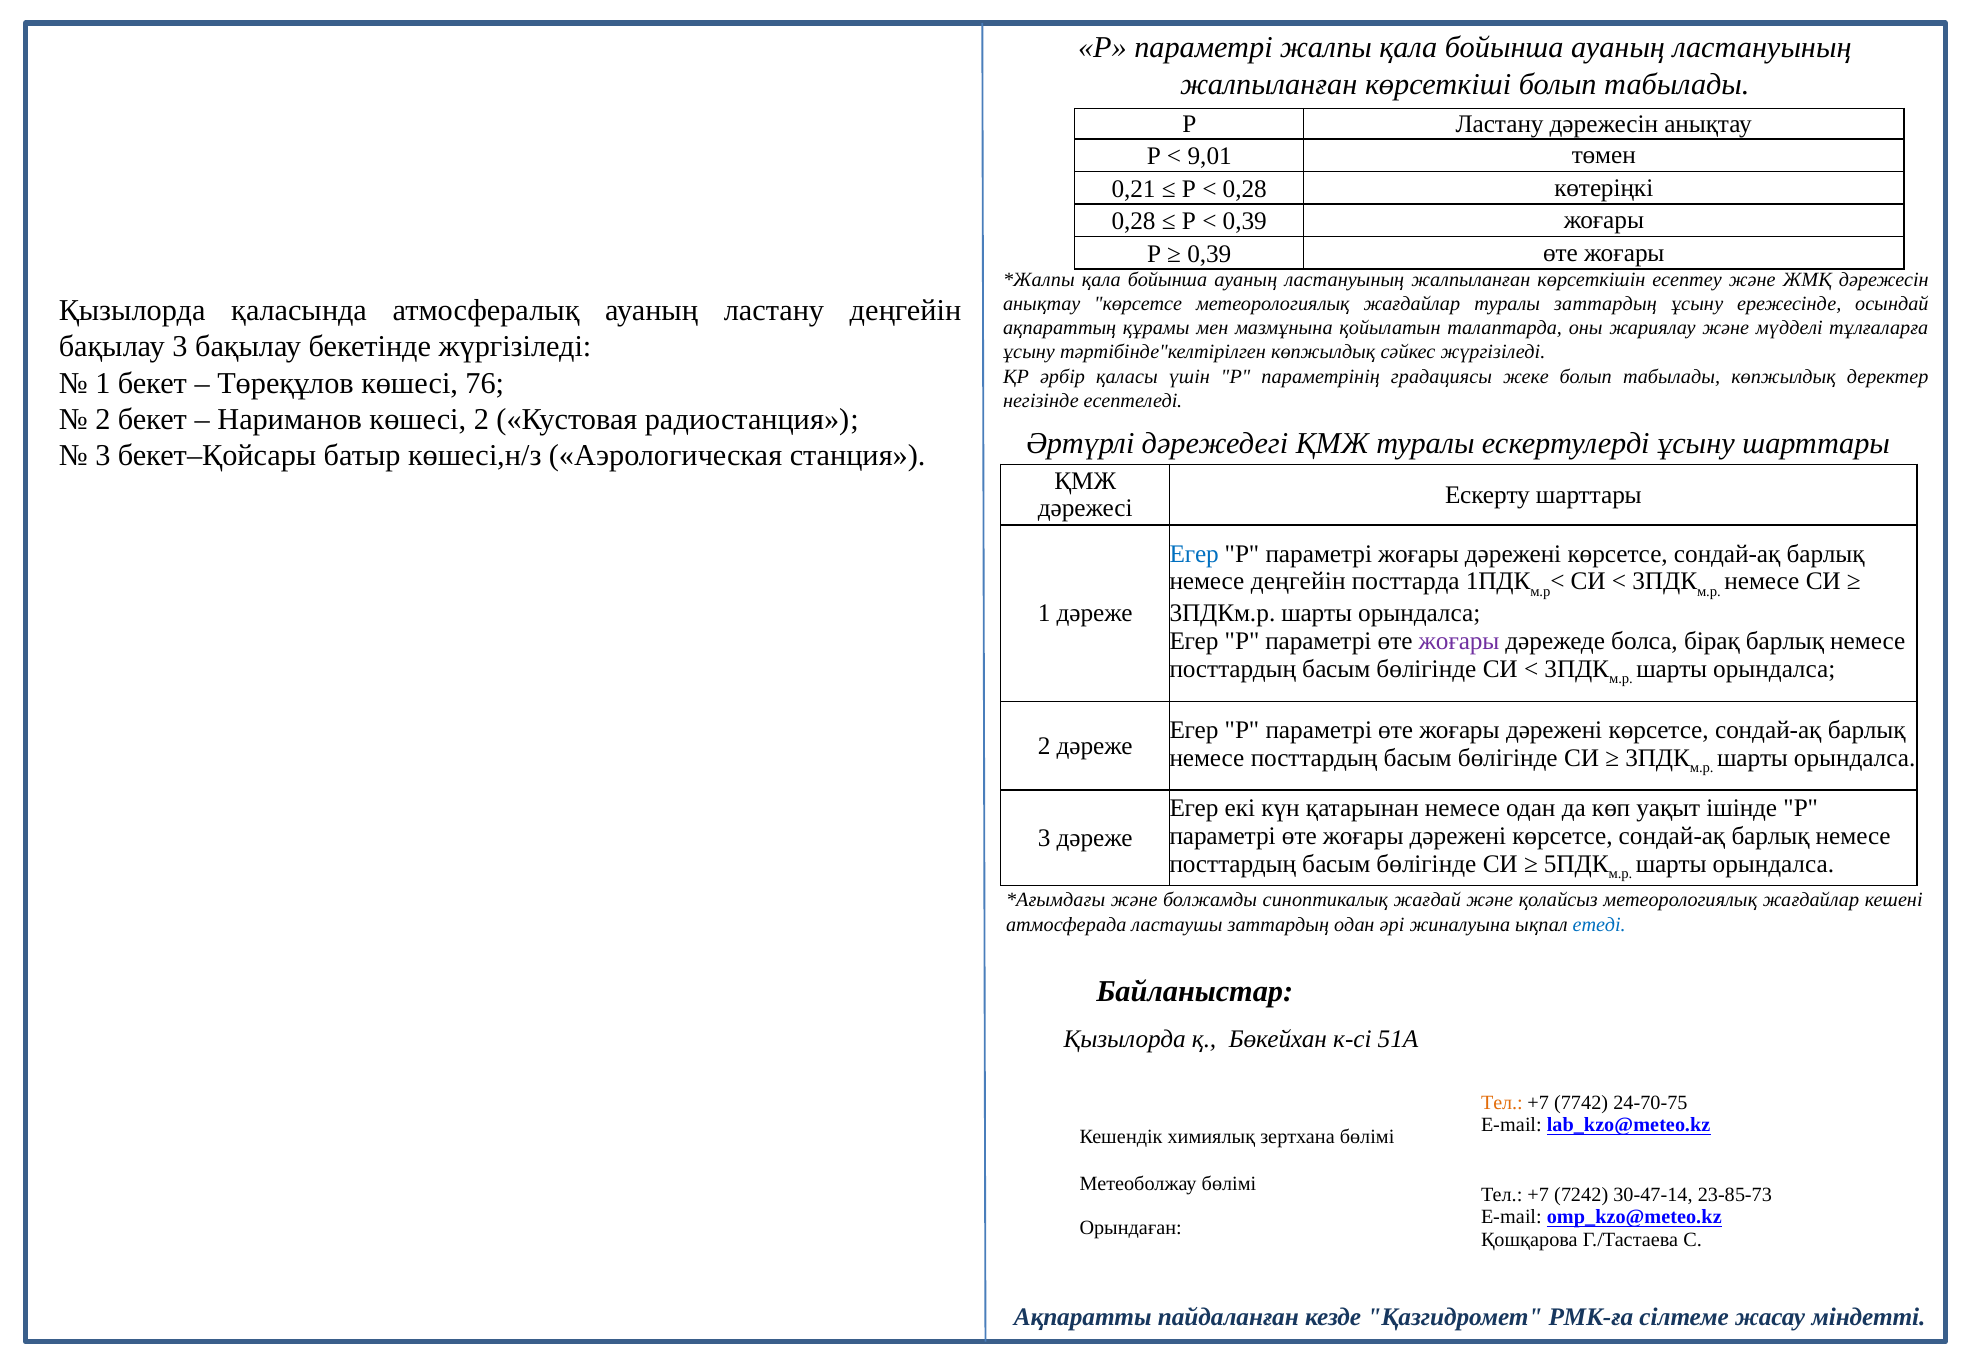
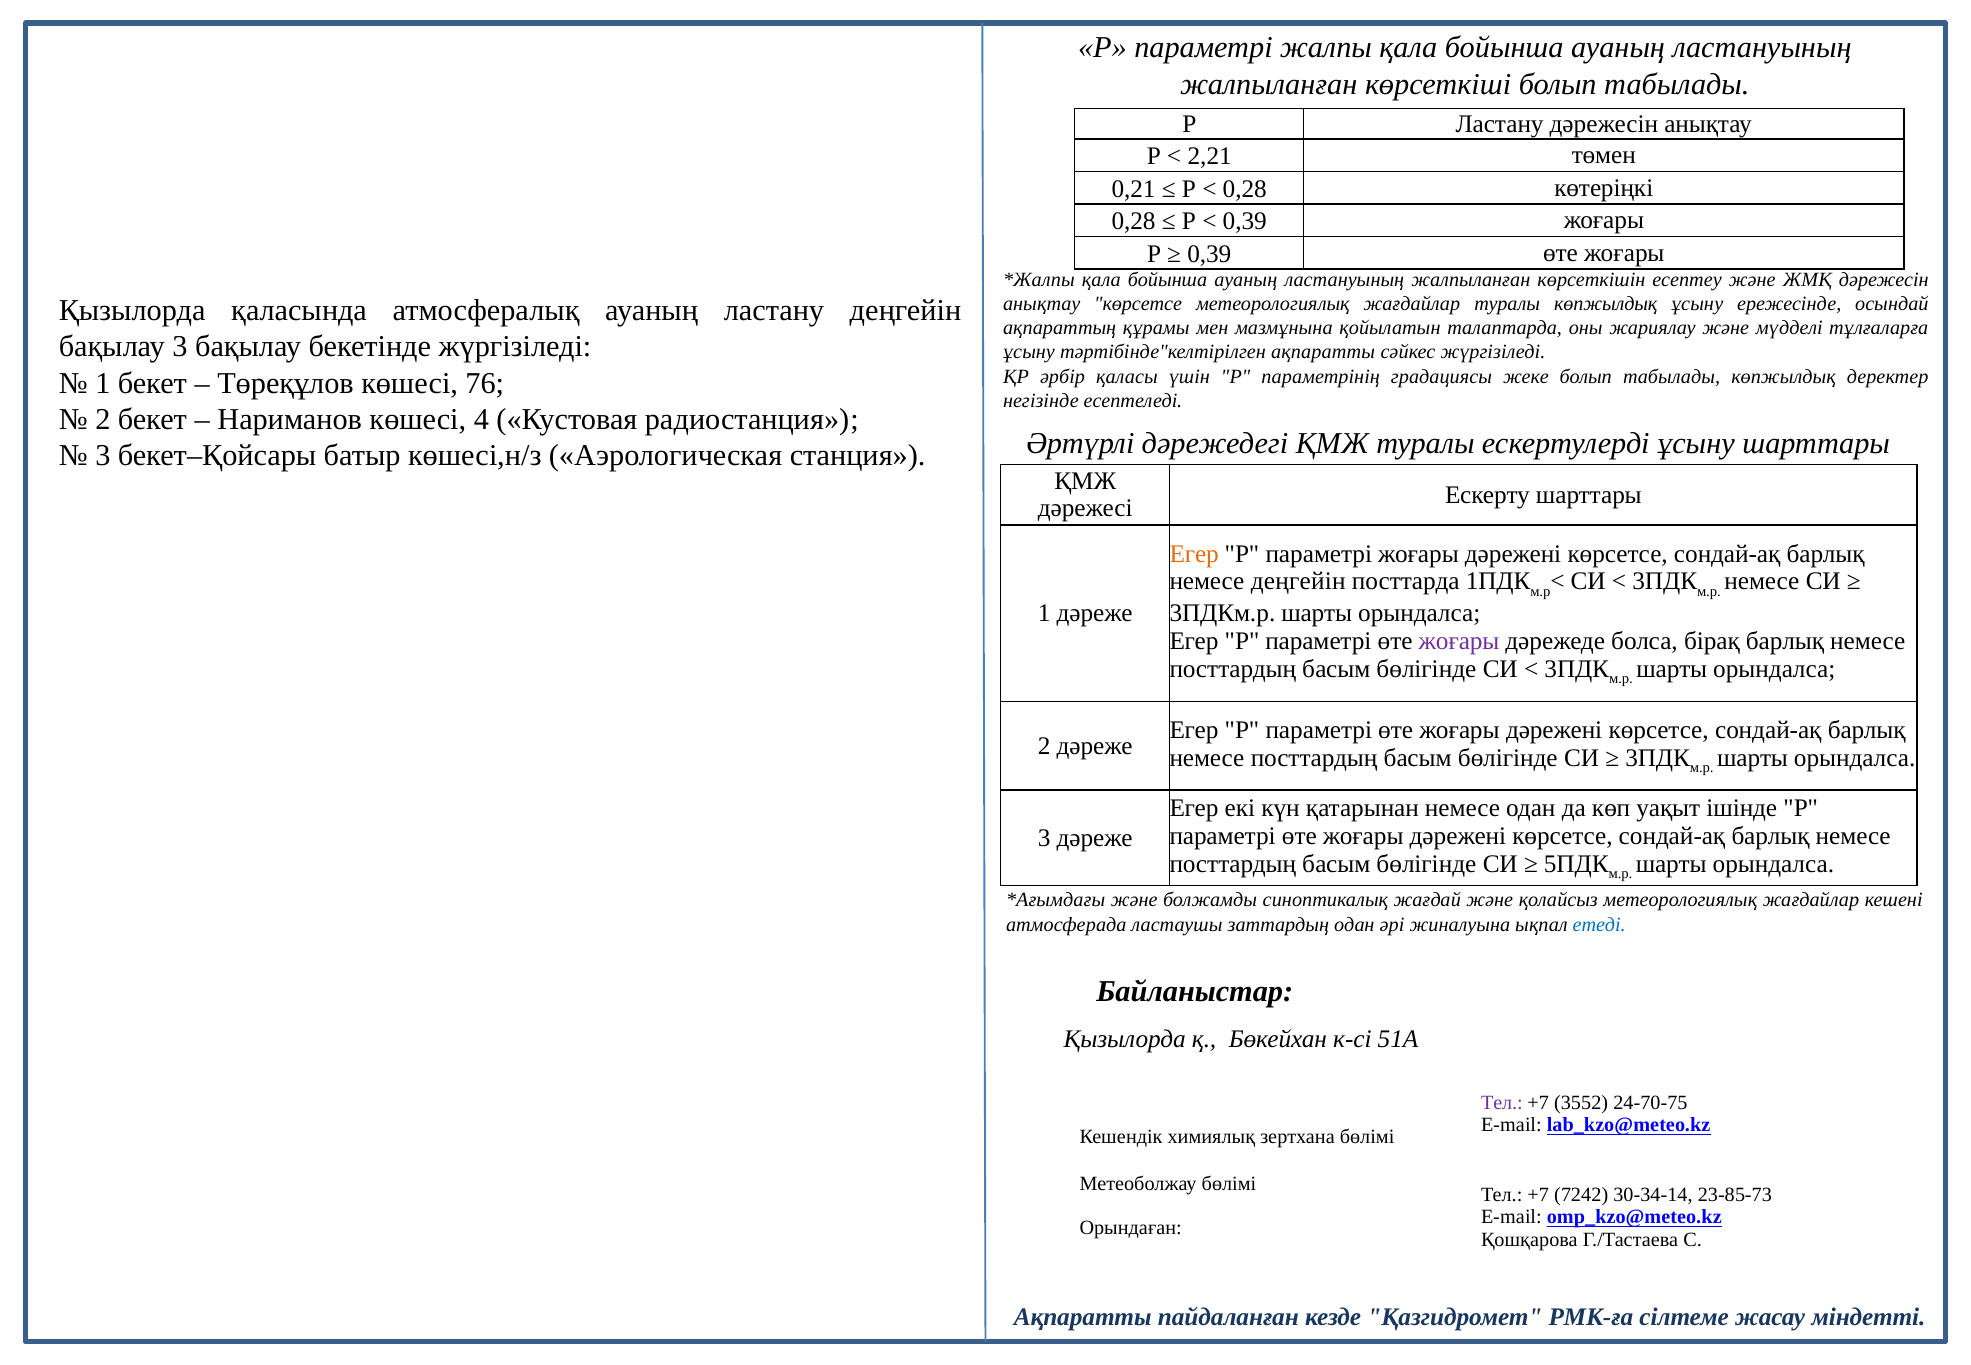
9,01: 9,01 -> 2,21
туралы заттардың: заттардың -> көпжылдық
тәртібінде"келтірілген көпжылдық: көпжылдық -> ақпаратты
көшесі 2: 2 -> 4
Егер at (1194, 554) colour: blue -> orange
Тел at (1502, 1102) colour: orange -> purple
7742: 7742 -> 3552
30-47-14: 30-47-14 -> 30-34-14
